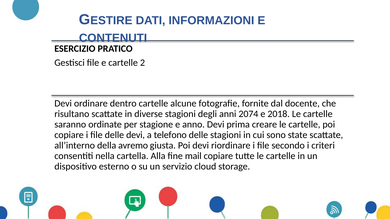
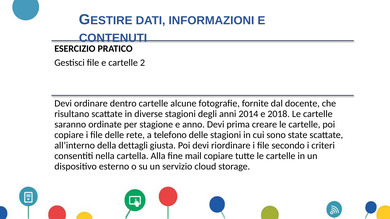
2074: 2074 -> 2014
delle devi: devi -> rete
avremo: avremo -> dettagli
